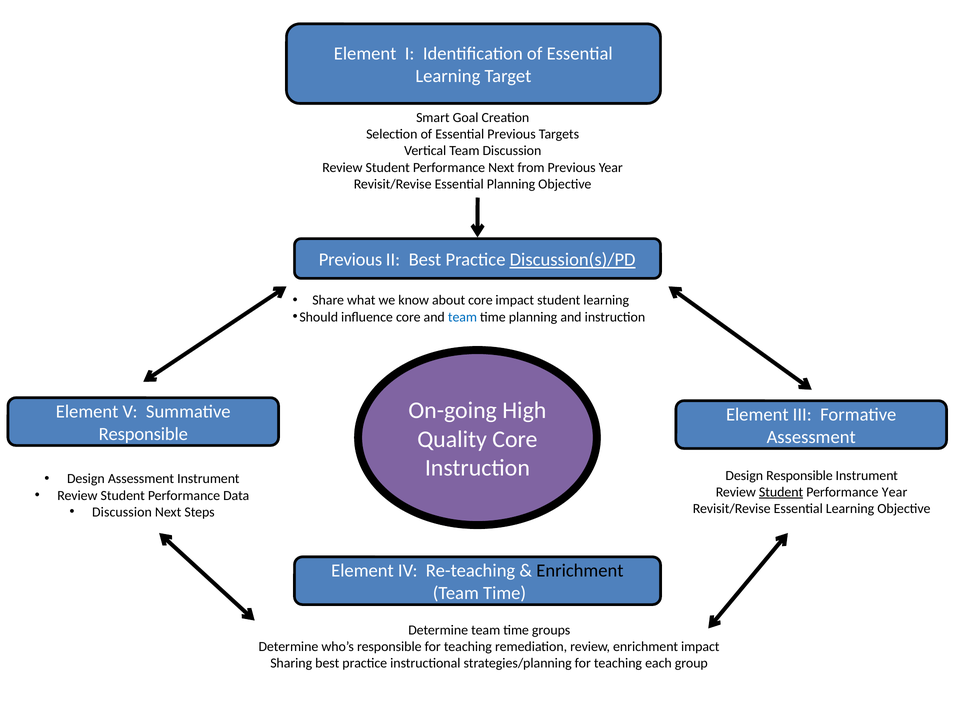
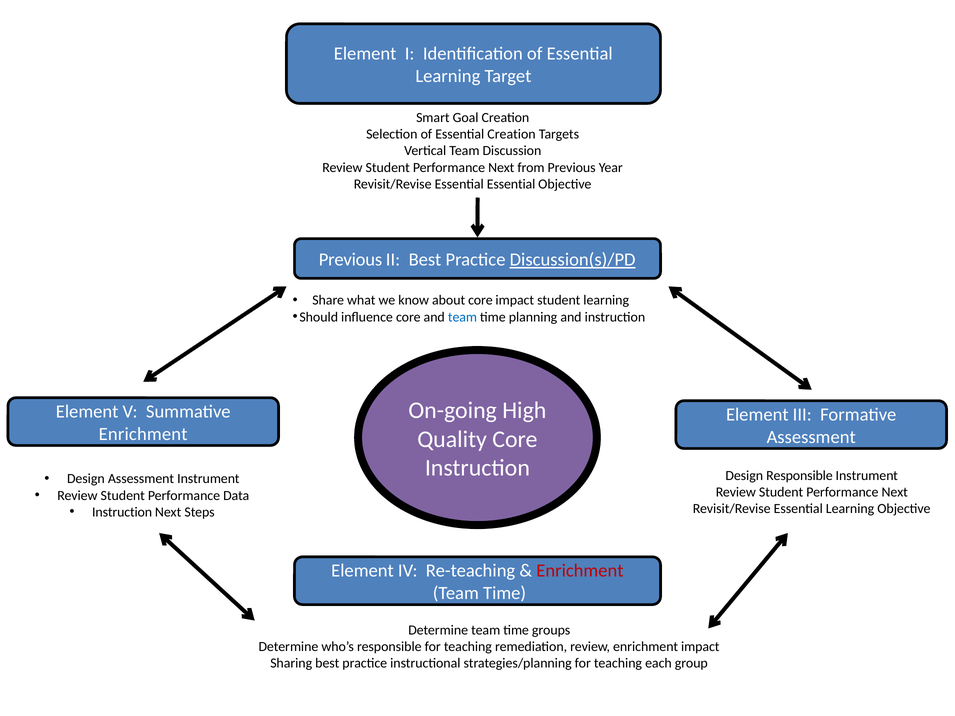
Essential Previous: Previous -> Creation
Essential Planning: Planning -> Essential
Responsible at (143, 434): Responsible -> Enrichment
Student at (781, 492) underline: present -> none
Year at (895, 492): Year -> Next
Discussion at (122, 512): Discussion -> Instruction
Enrichment at (580, 571) colour: black -> red
